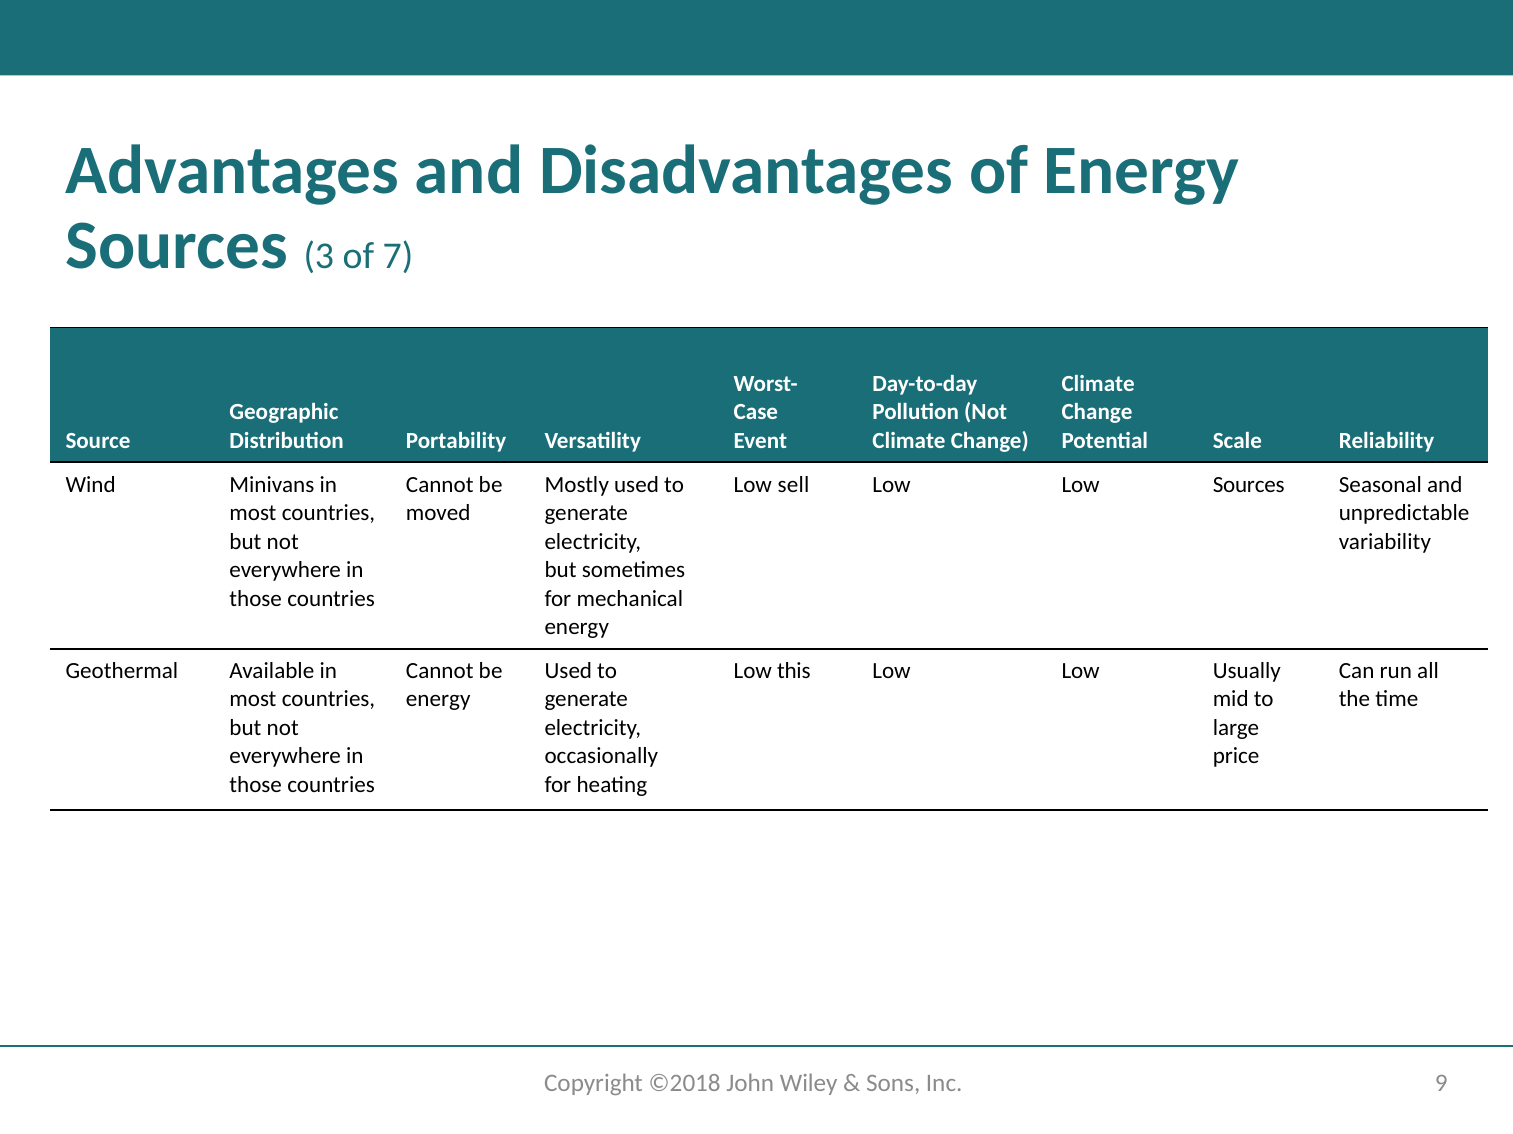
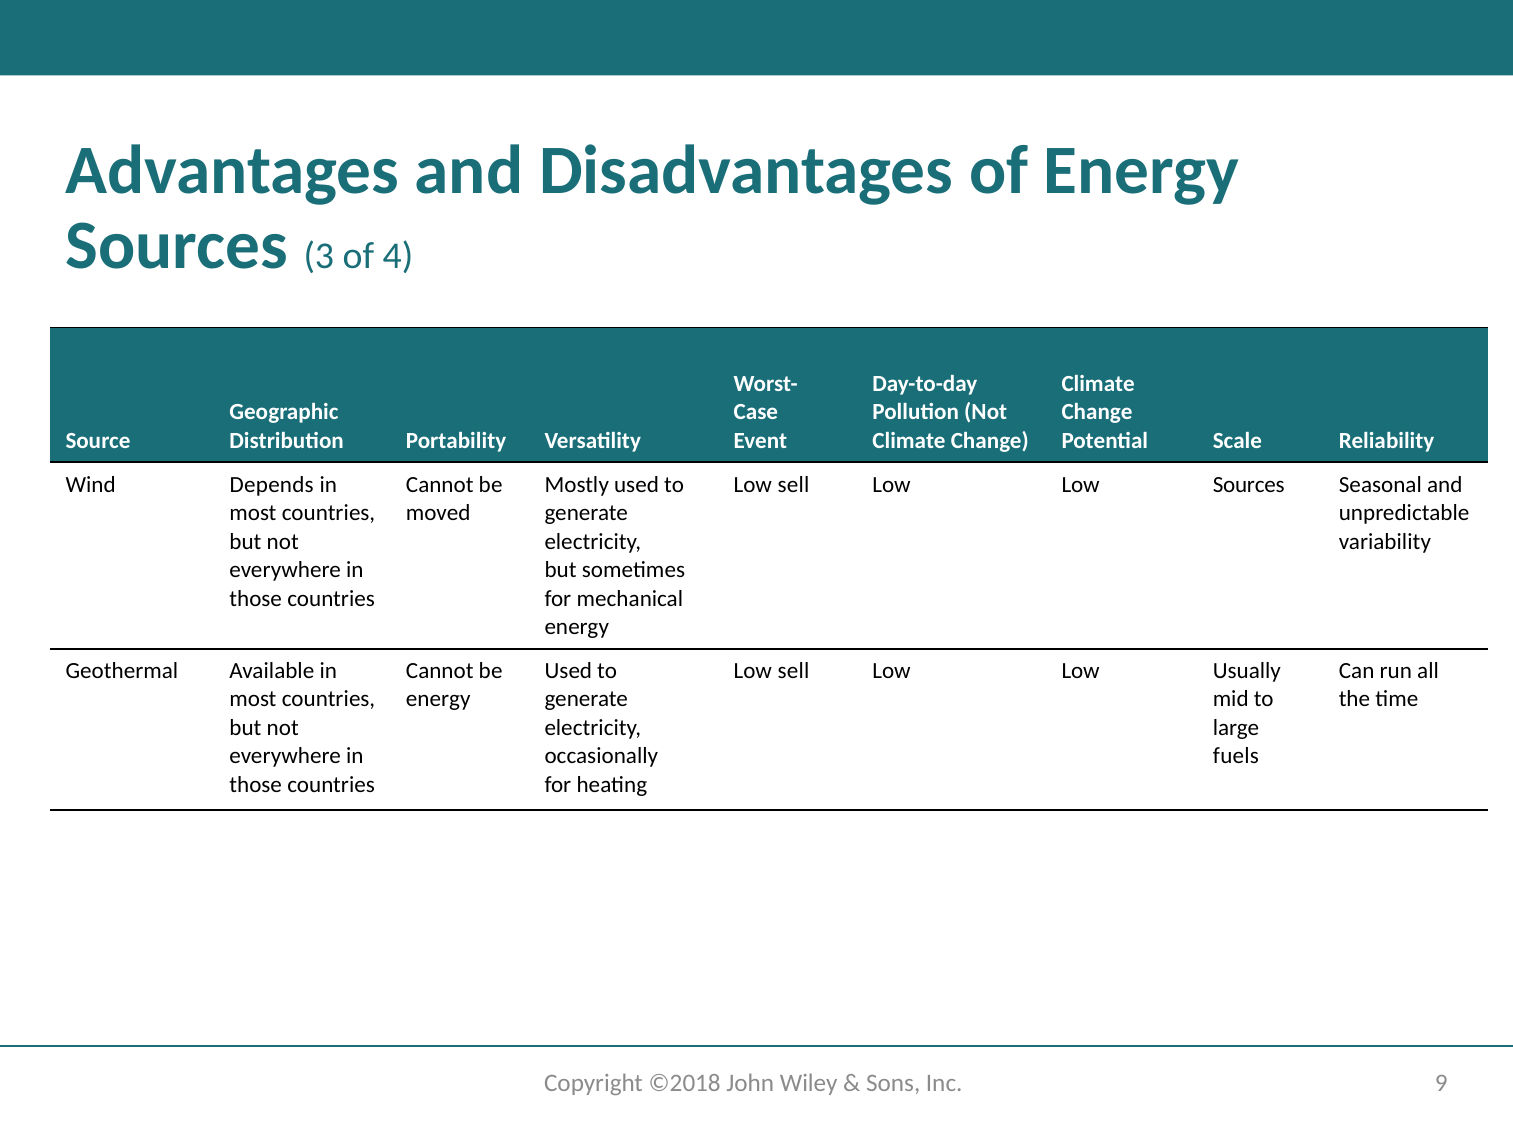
7: 7 -> 4
Minivans: Minivans -> Depends
this at (794, 671): this -> sell
price: price -> fuels
